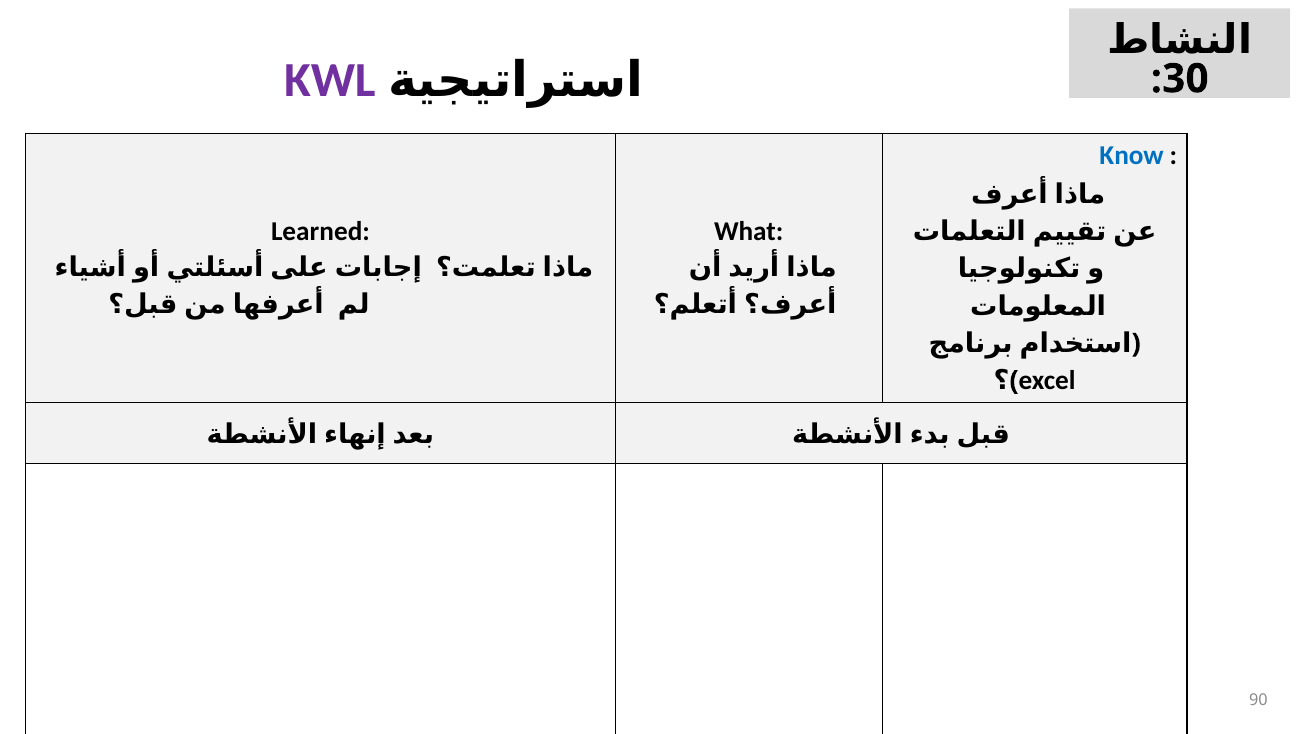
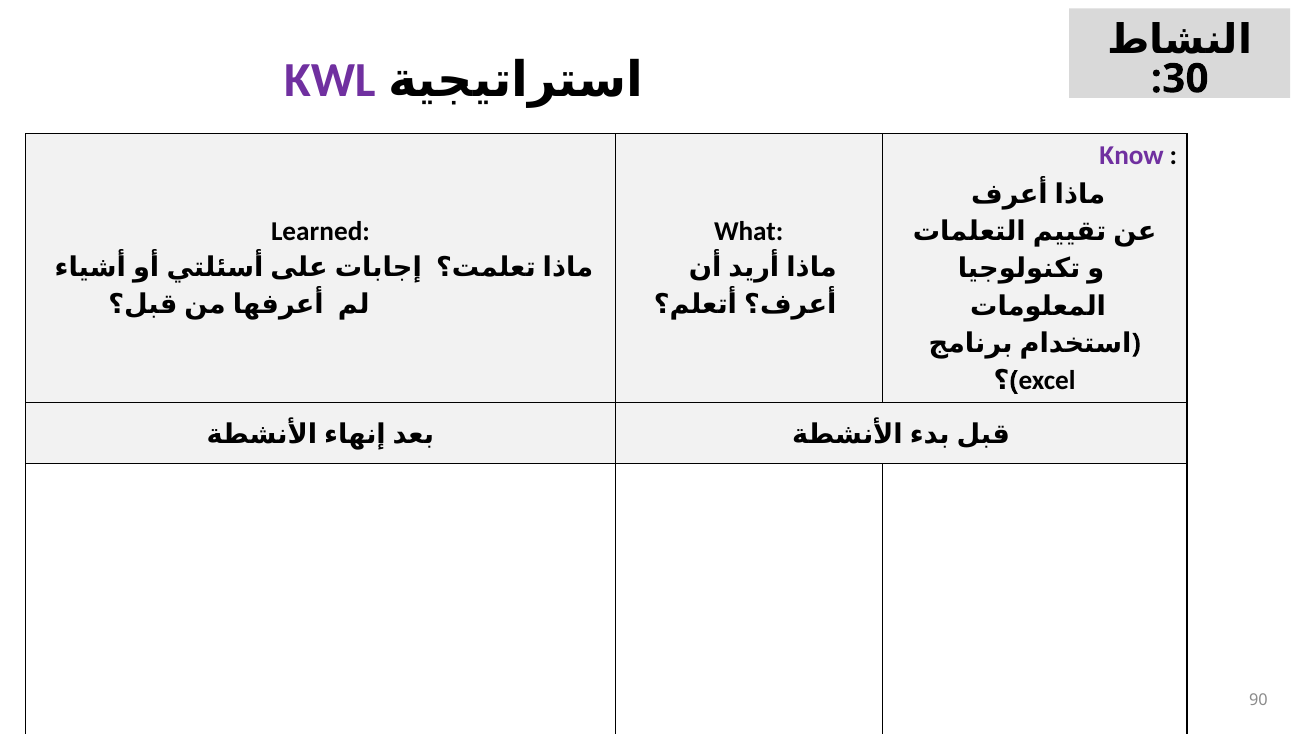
Know colour: blue -> purple
